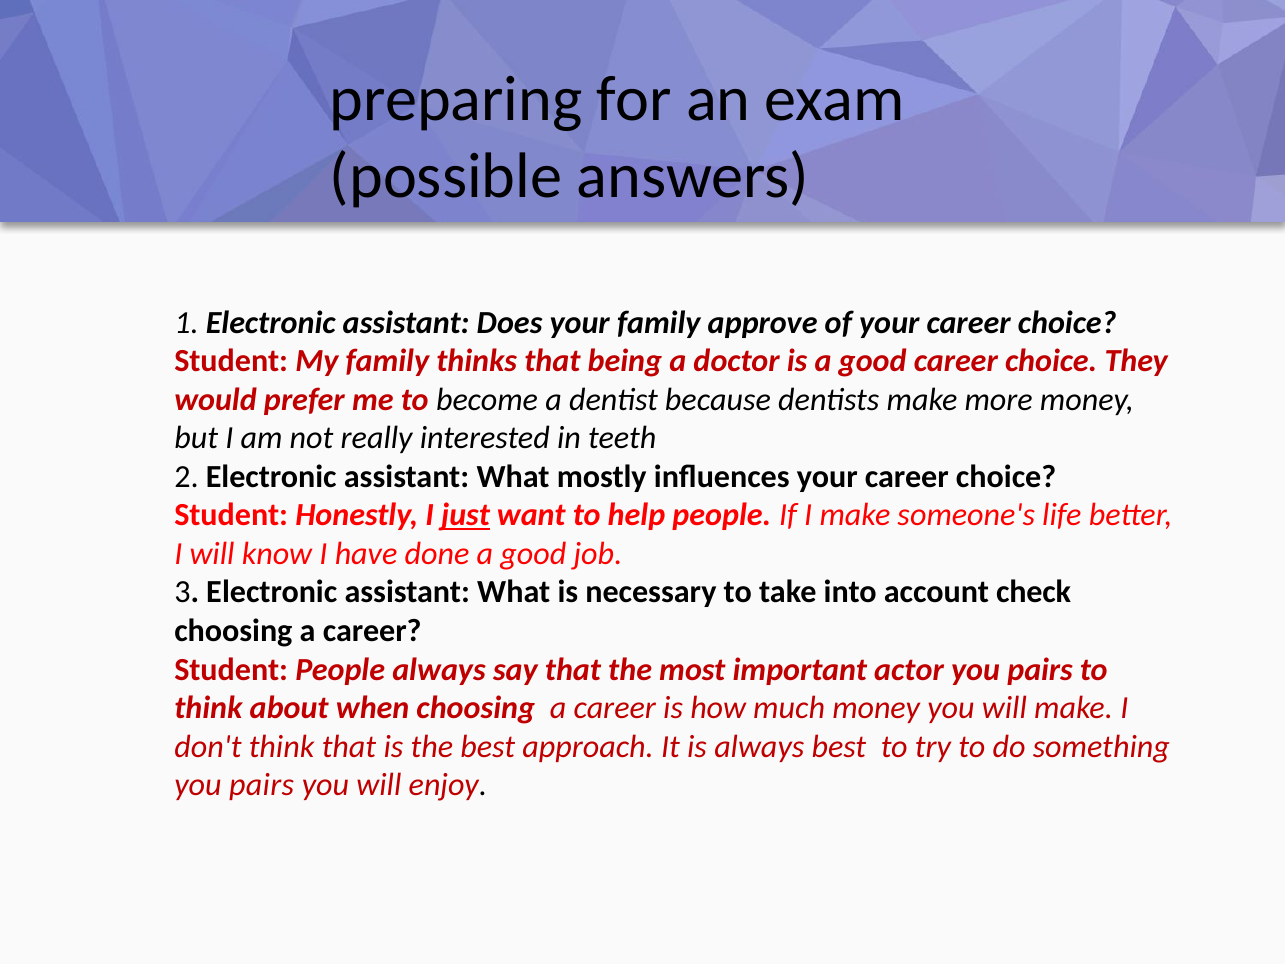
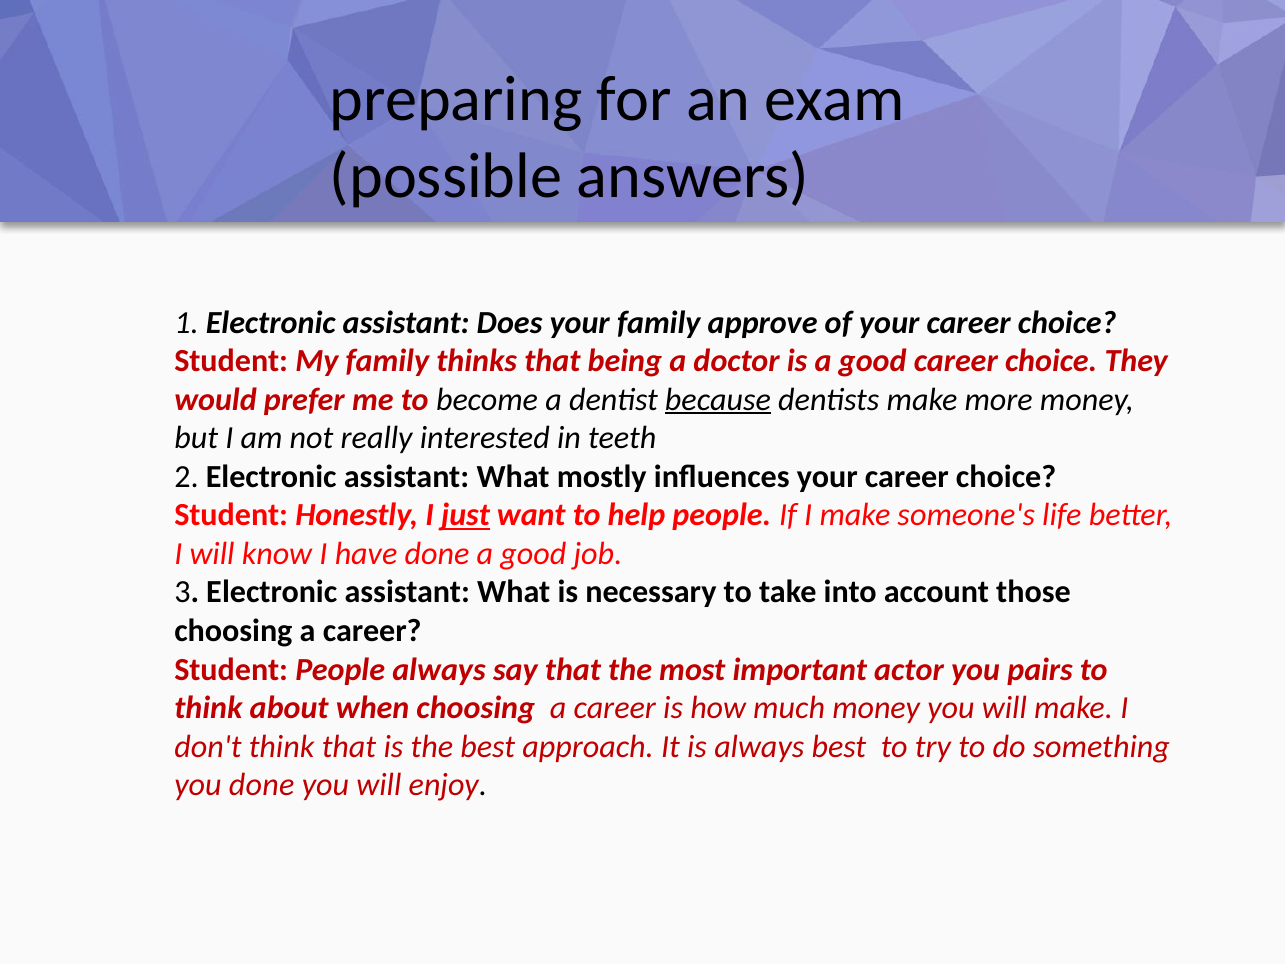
because underline: none -> present
check: check -> those
pairs at (262, 785): pairs -> done
